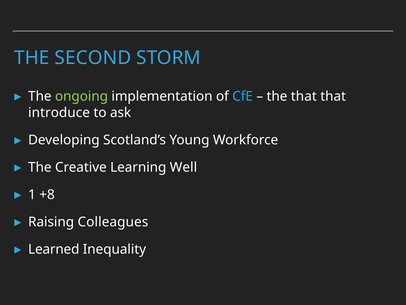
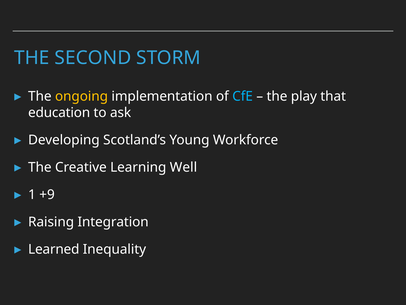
ongoing colour: light green -> yellow
the that: that -> play
introduce: introduce -> education
+8: +8 -> +9
Colleagues: Colleagues -> Integration
